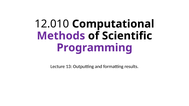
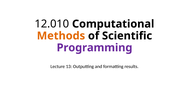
Methods colour: purple -> orange
